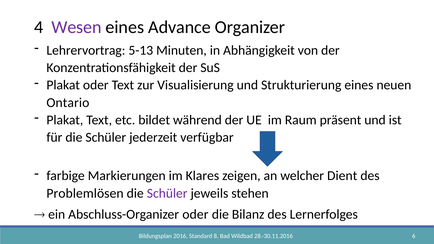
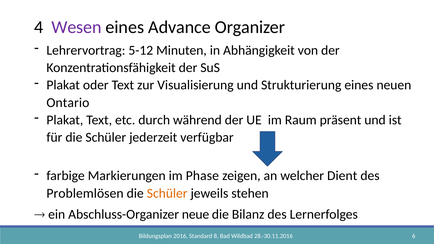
5-13: 5-13 -> 5-12
bildet: bildet -> durch
Klares: Klares -> Phase
Schüler at (167, 193) colour: purple -> orange
Abschluss-Organizer oder: oder -> neue
